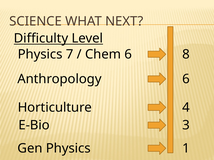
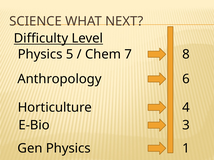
7: 7 -> 5
Chem 6: 6 -> 7
